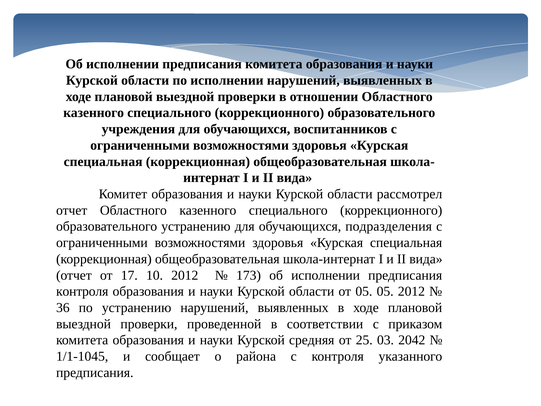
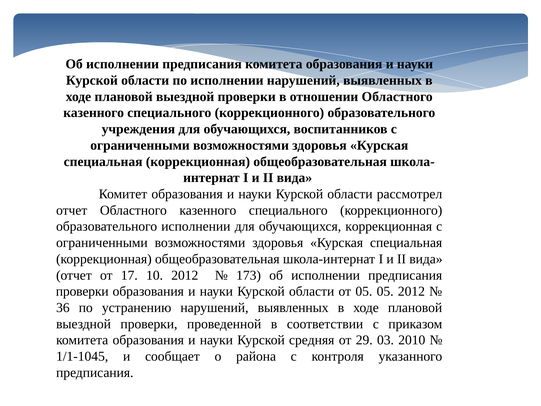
образовательного устранению: устранению -> исполнении
обучающихся подразделения: подразделения -> коррекционная
контроля at (82, 291): контроля -> проверки
25: 25 -> 29
2042: 2042 -> 2010
